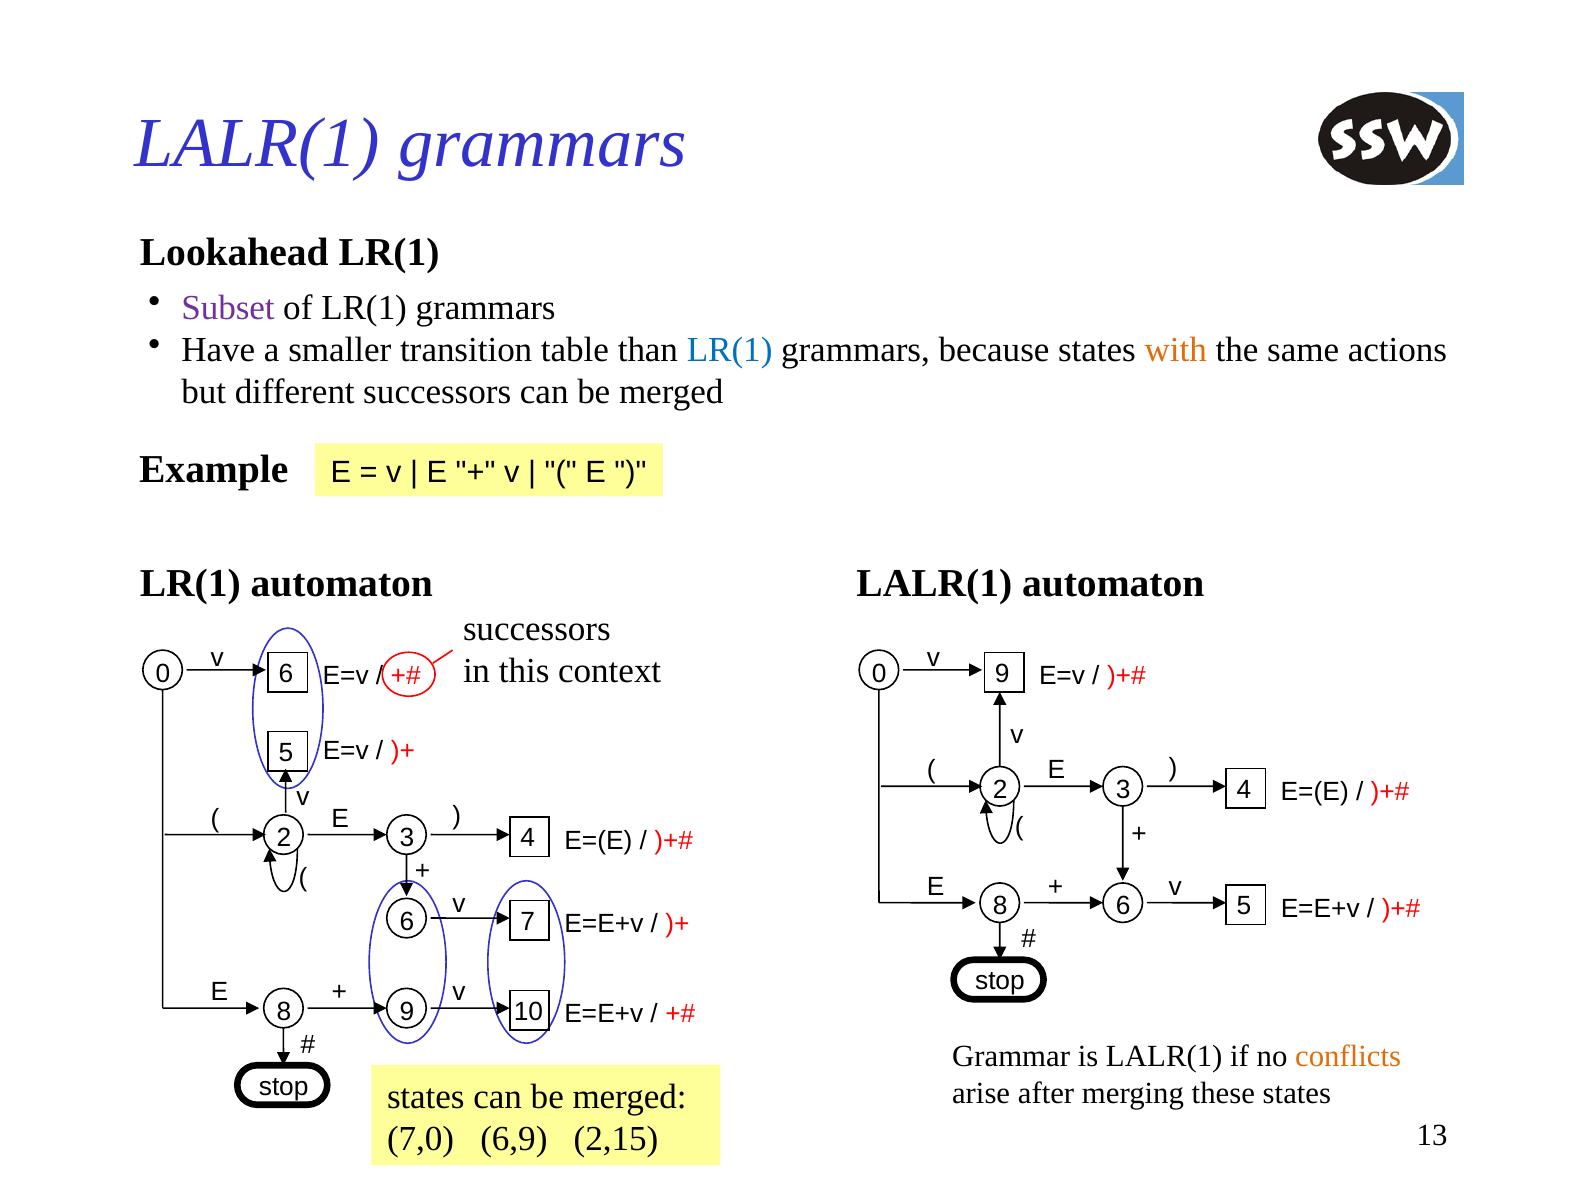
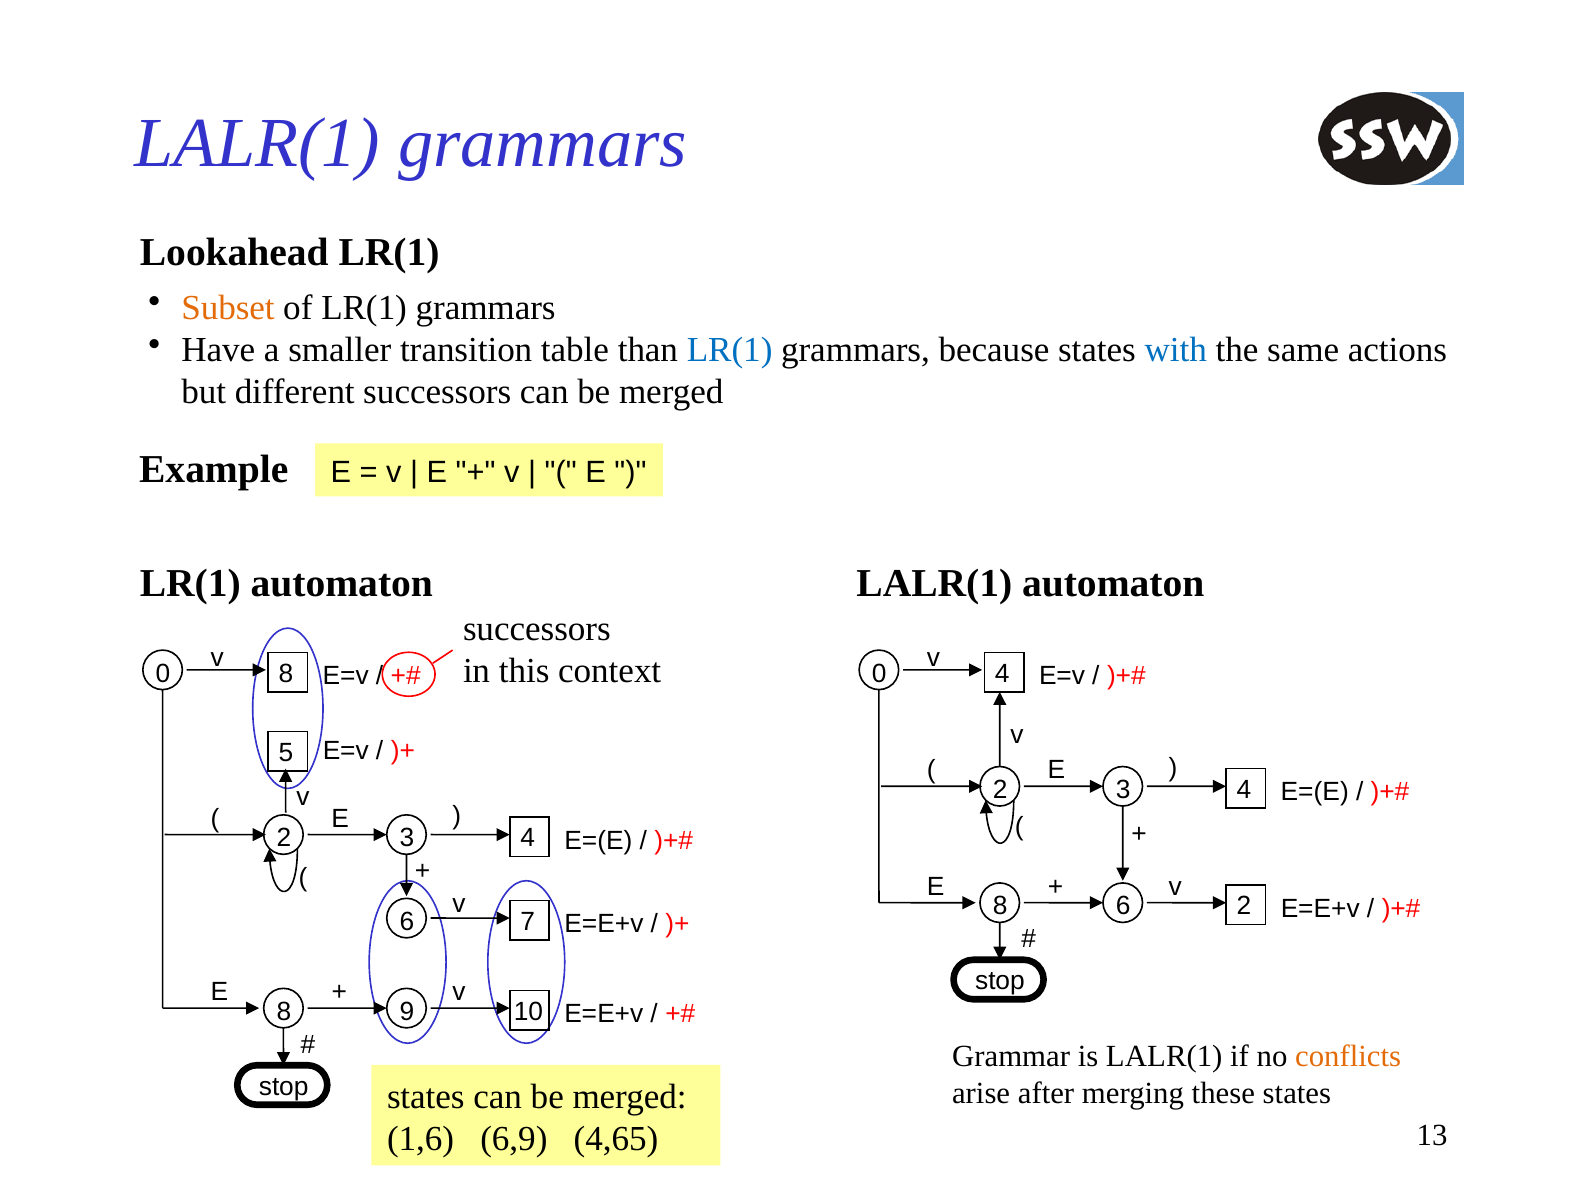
Subset colour: purple -> orange
with colour: orange -> blue
0 6: 6 -> 8
0 9: 9 -> 4
6 5: 5 -> 2
7,0: 7,0 -> 1,6
2,15: 2,15 -> 4,65
